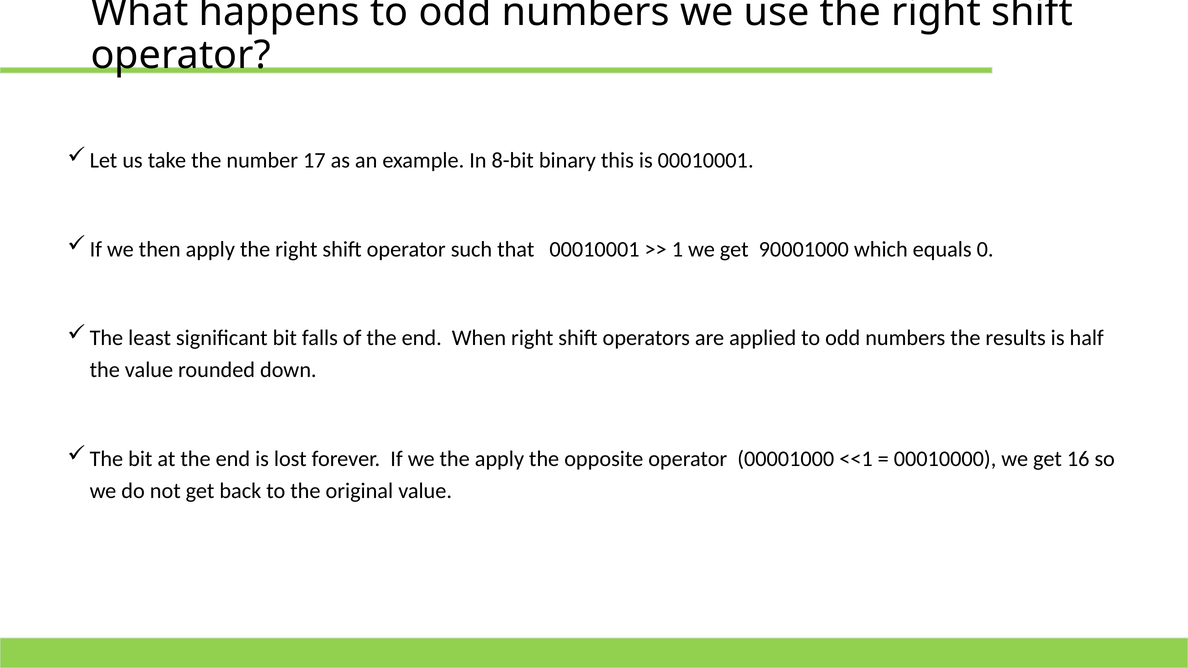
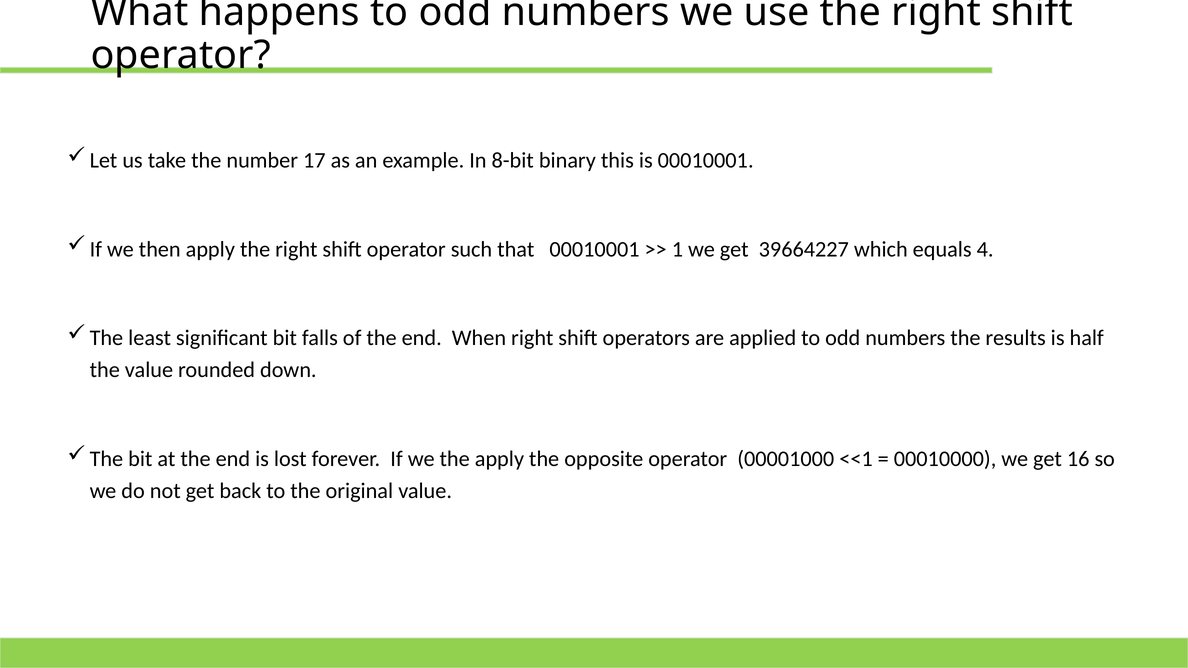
90001000: 90001000 -> 39664227
0: 0 -> 4
